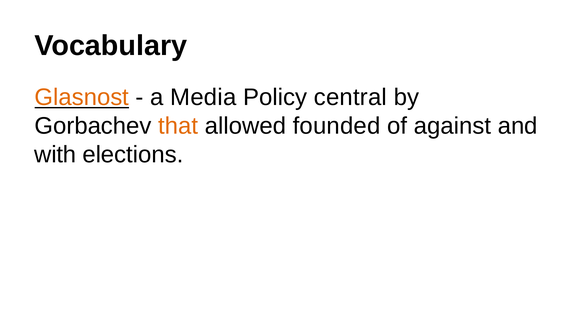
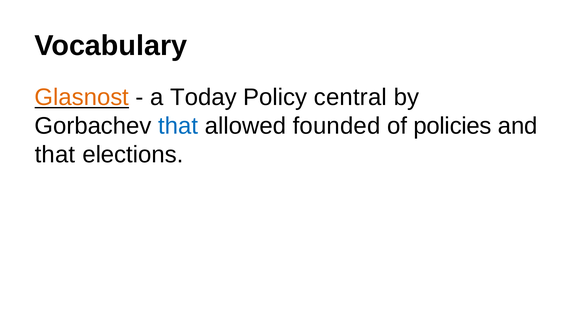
Media: Media -> Today
that at (178, 126) colour: orange -> blue
against: against -> policies
with at (55, 155): with -> that
